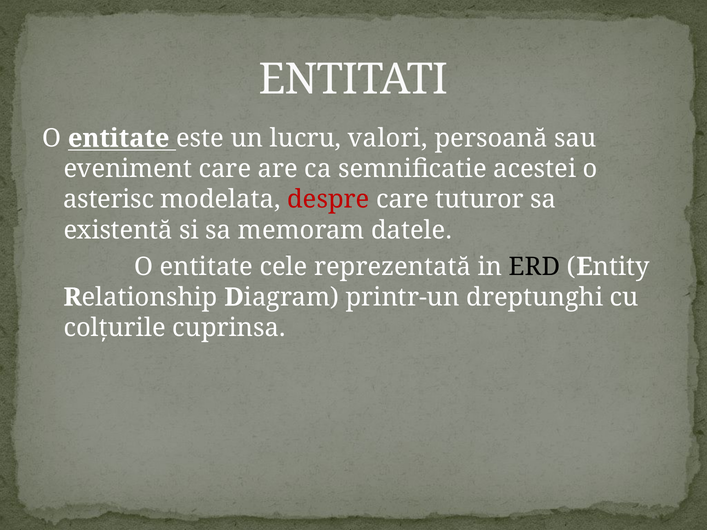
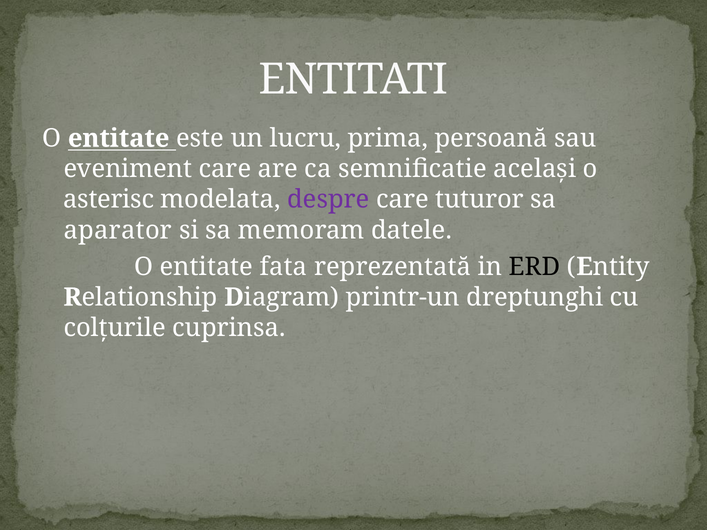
valori: valori -> prima
acestei: acestei -> acelaşi
despre colour: red -> purple
existentă: existentă -> aparator
cele: cele -> fata
